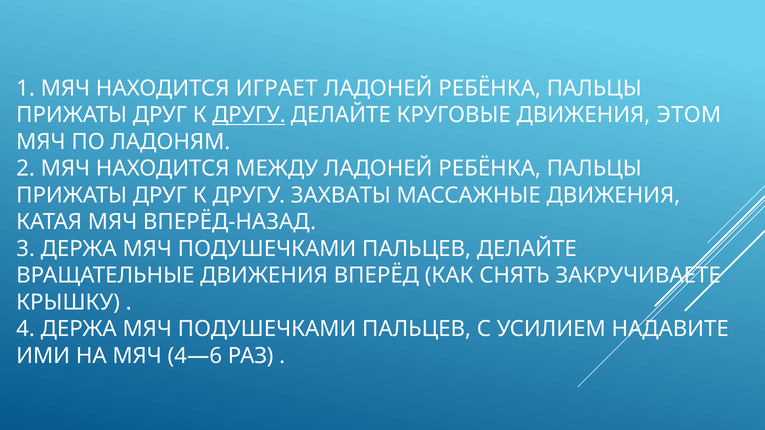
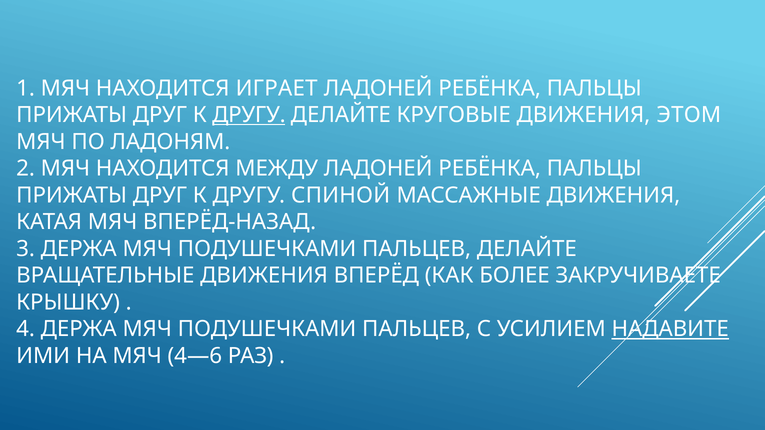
ЗАХВАТЫ: ЗАХВАТЫ -> СПИНОЙ
СНЯТЬ: СНЯТЬ -> БОЛЕЕ
НАДАВИТЕ underline: none -> present
